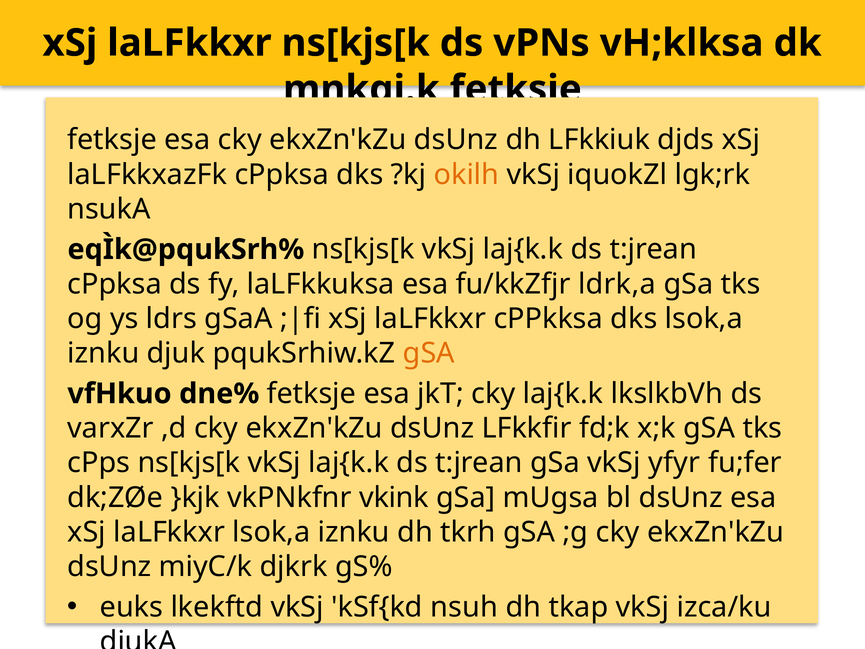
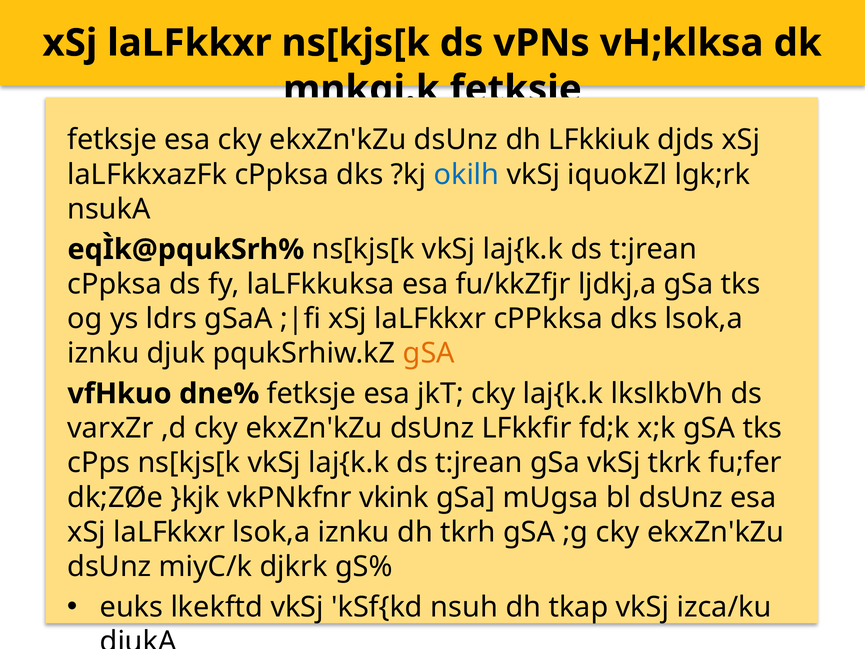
okilh colour: orange -> blue
ldrk,a: ldrk,a -> ljdkj,a
yfyr: yfyr -> tkrk
